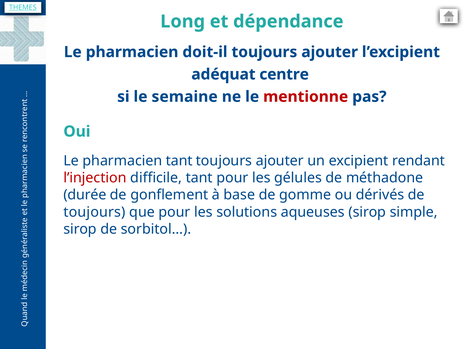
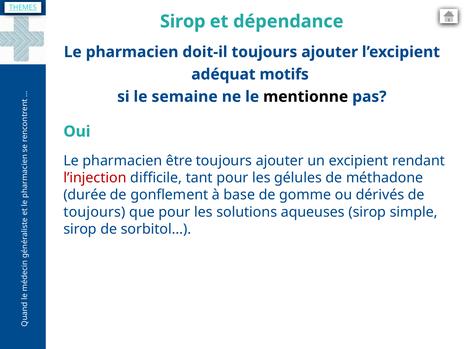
Long at (183, 21): Long -> Sirop
centre: centre -> motifs
mentionne colour: red -> black
pharmacien tant: tant -> être
